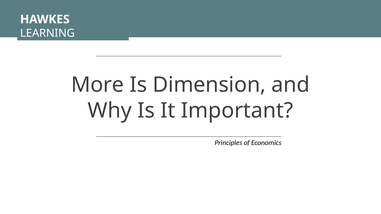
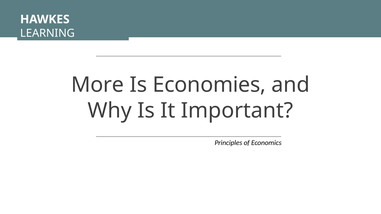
Dimension: Dimension -> Economies
